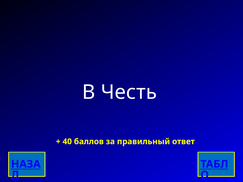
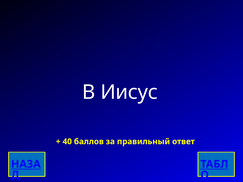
Честь: Честь -> Иисус
